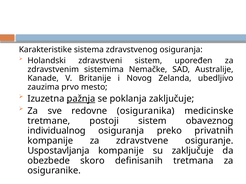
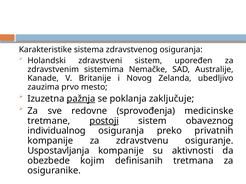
osiguranika: osiguranika -> sprovođenja
postoji underline: none -> present
zdravstvene: zdravstvene -> zdravstvenu
su zaključuje: zaključuje -> aktivnosti
skoro: skoro -> kojim
